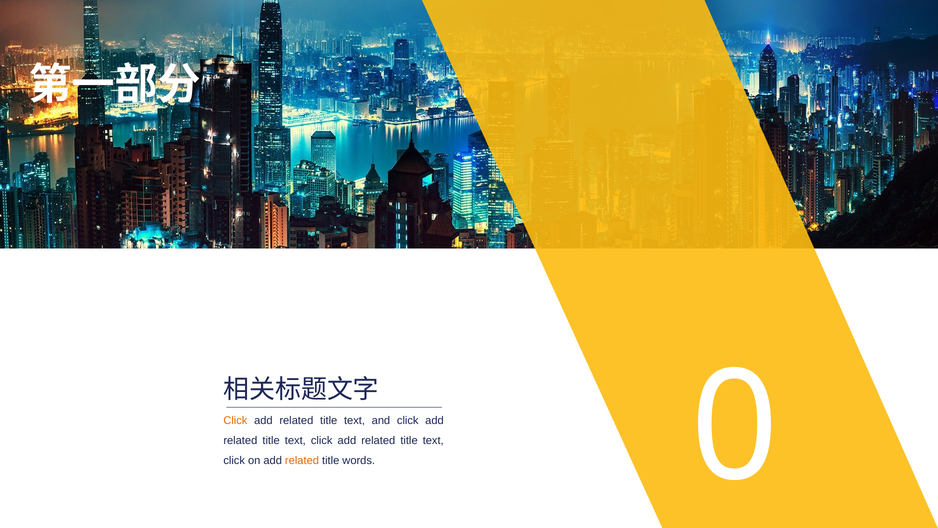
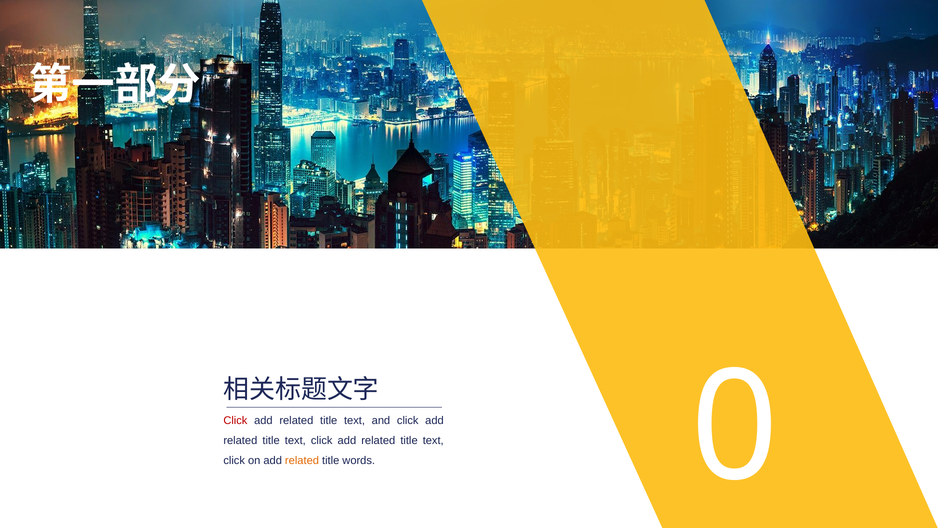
Click at (235, 420) colour: orange -> red
